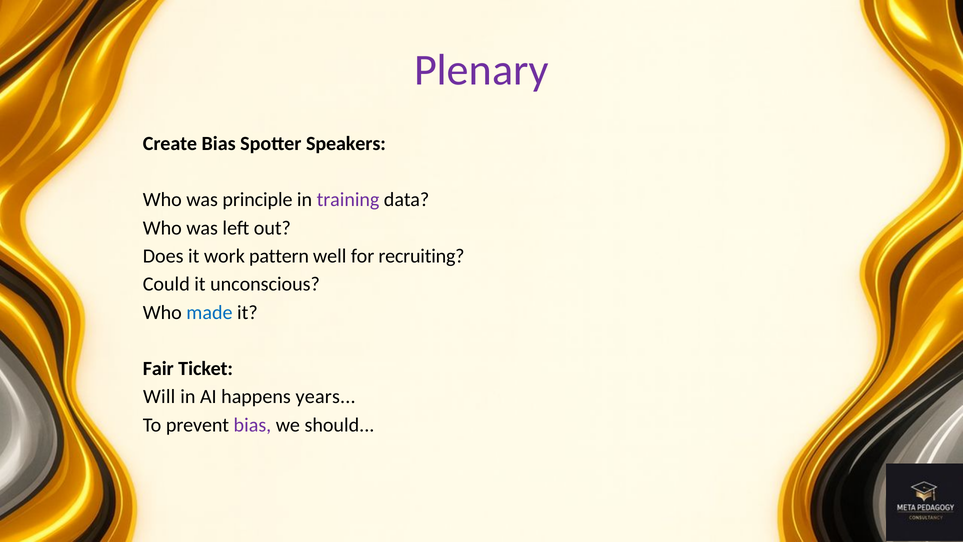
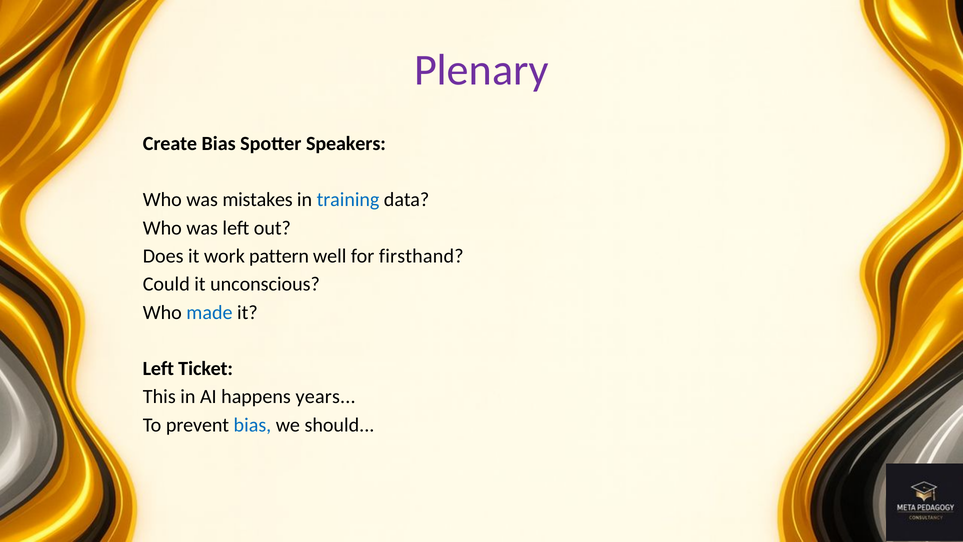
principle: principle -> mistakes
training colour: purple -> blue
recruiting: recruiting -> firsthand
Fair at (158, 368): Fair -> Left
Will: Will -> This
bias at (252, 425) colour: purple -> blue
